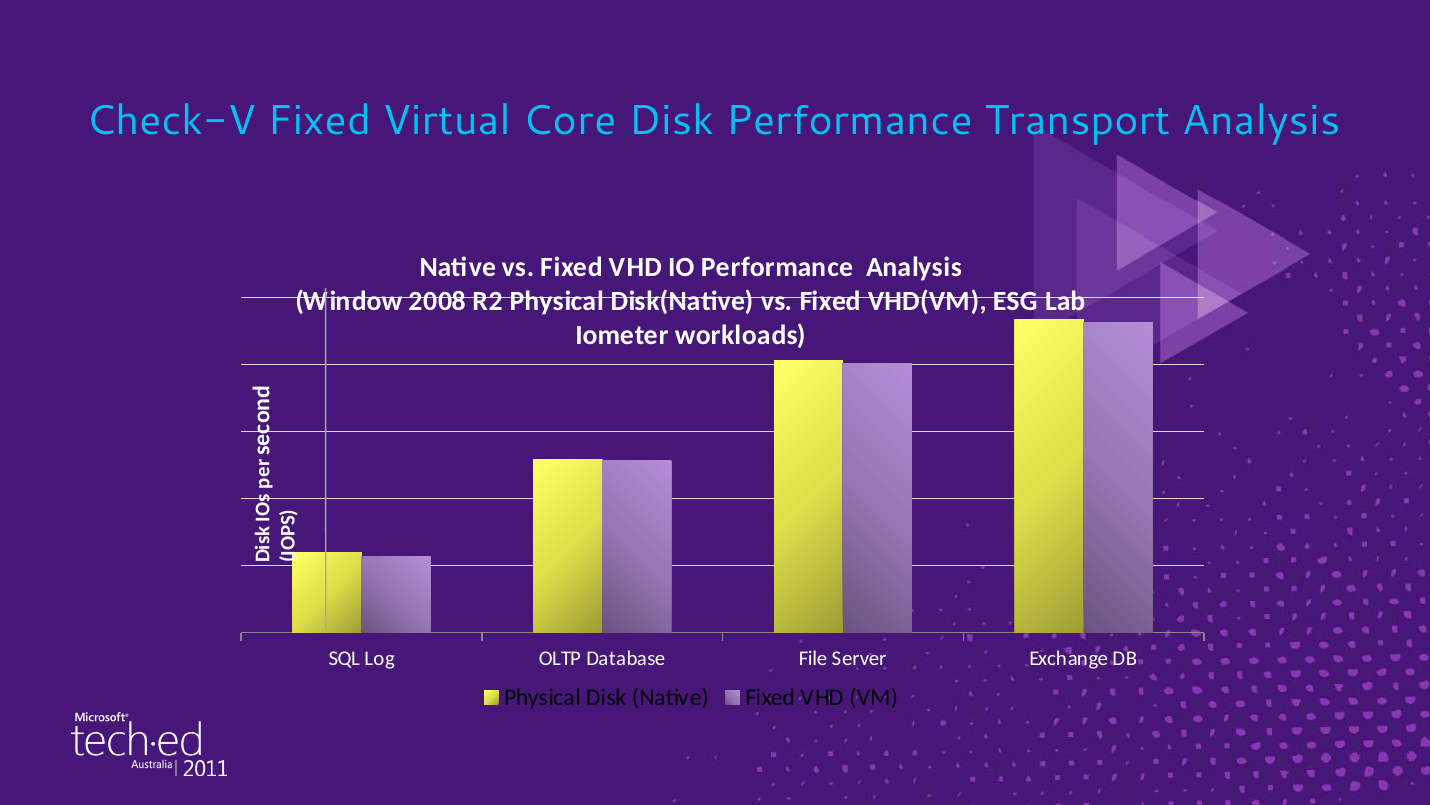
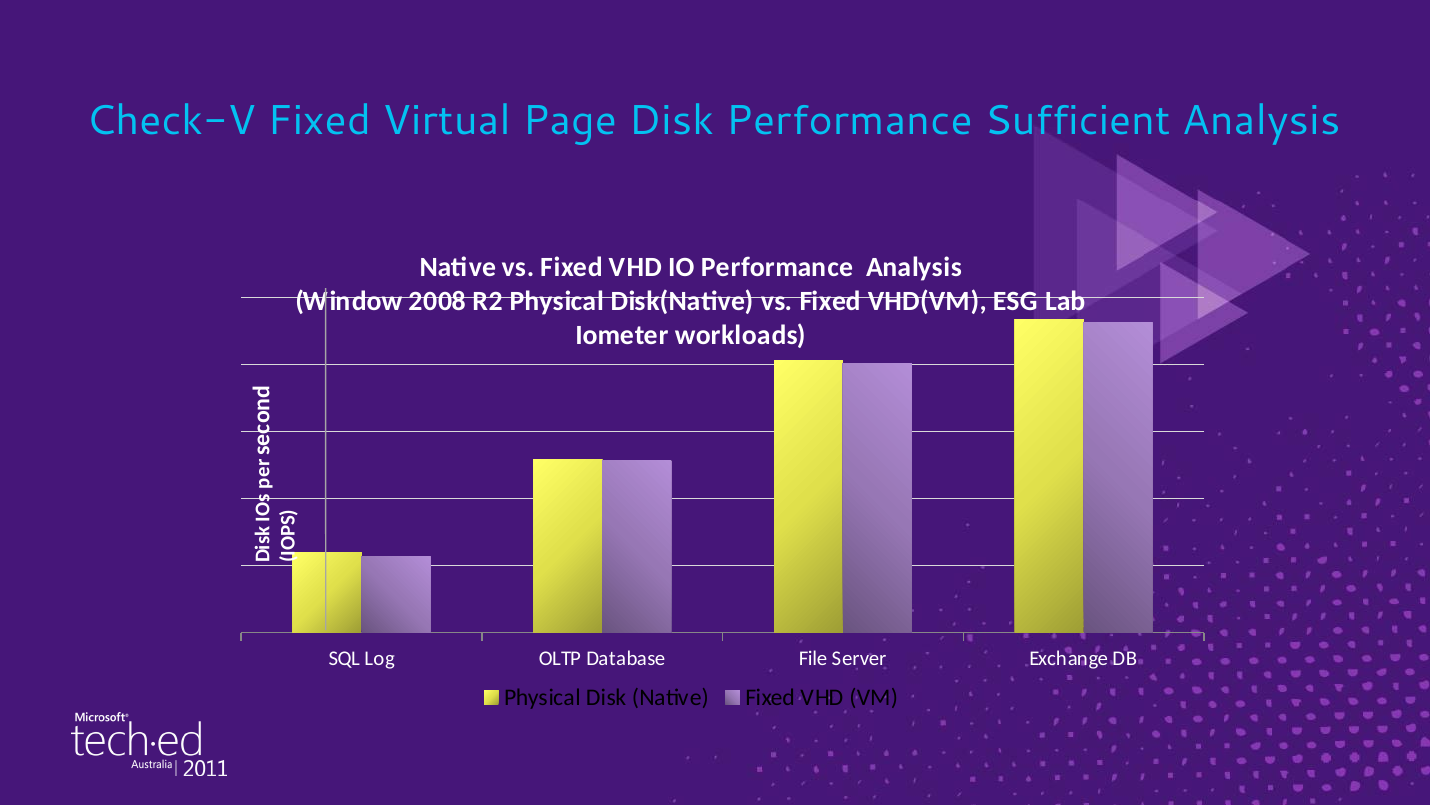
Core: Core -> Page
Transport: Transport -> Sufficient
